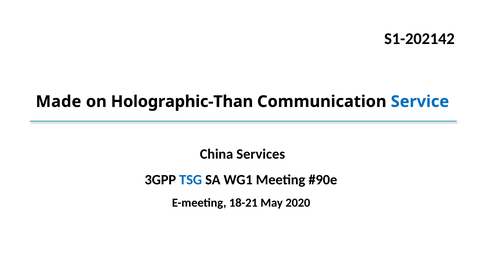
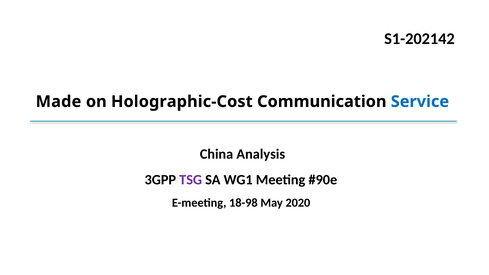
Holographic-Than: Holographic-Than -> Holographic-Cost
Services: Services -> Analysis
TSG colour: blue -> purple
18-21: 18-21 -> 18-98
